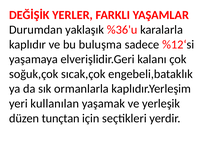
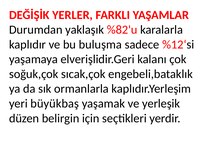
%36'u: %36'u -> %82'u
kullanılan: kullanılan -> büyükbaş
tunçtan: tunçtan -> belirgin
